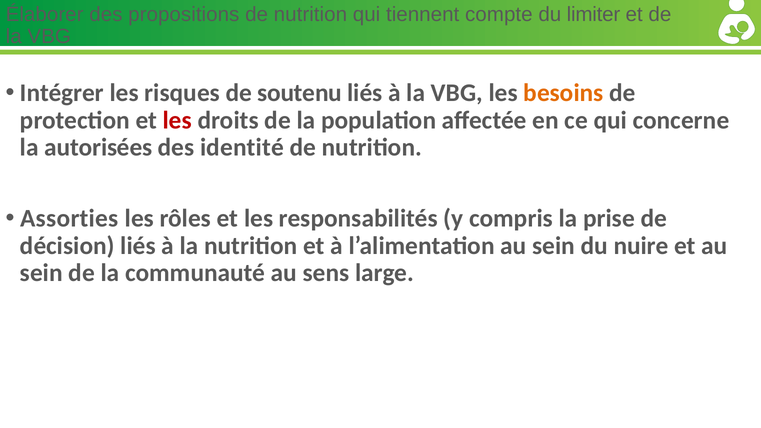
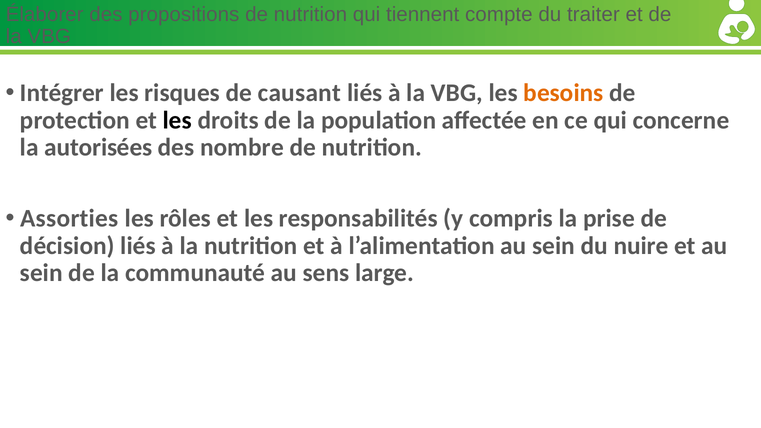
limiter: limiter -> traiter
soutenu: soutenu -> causant
les at (177, 120) colour: red -> black
identité: identité -> nombre
